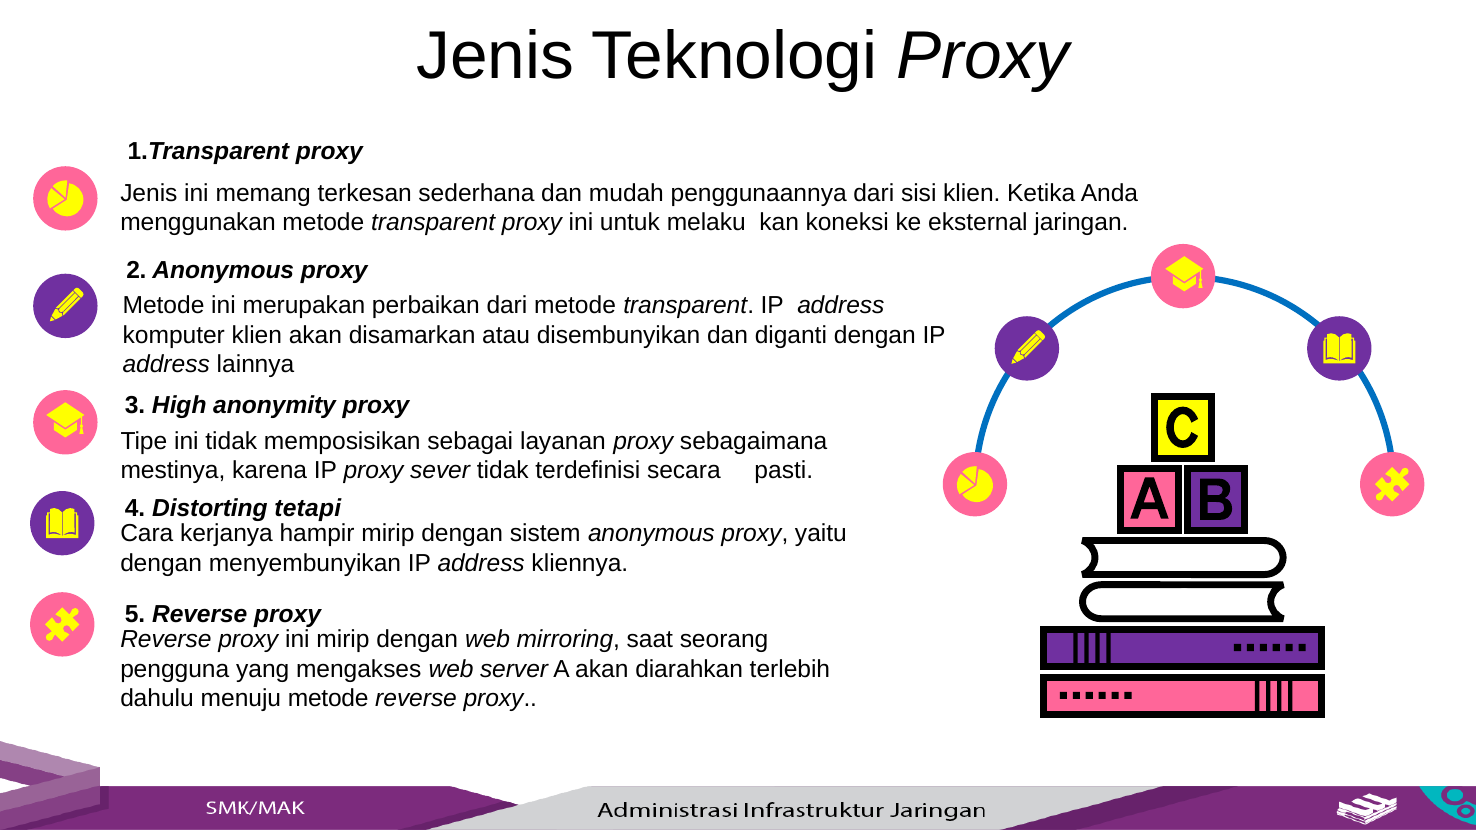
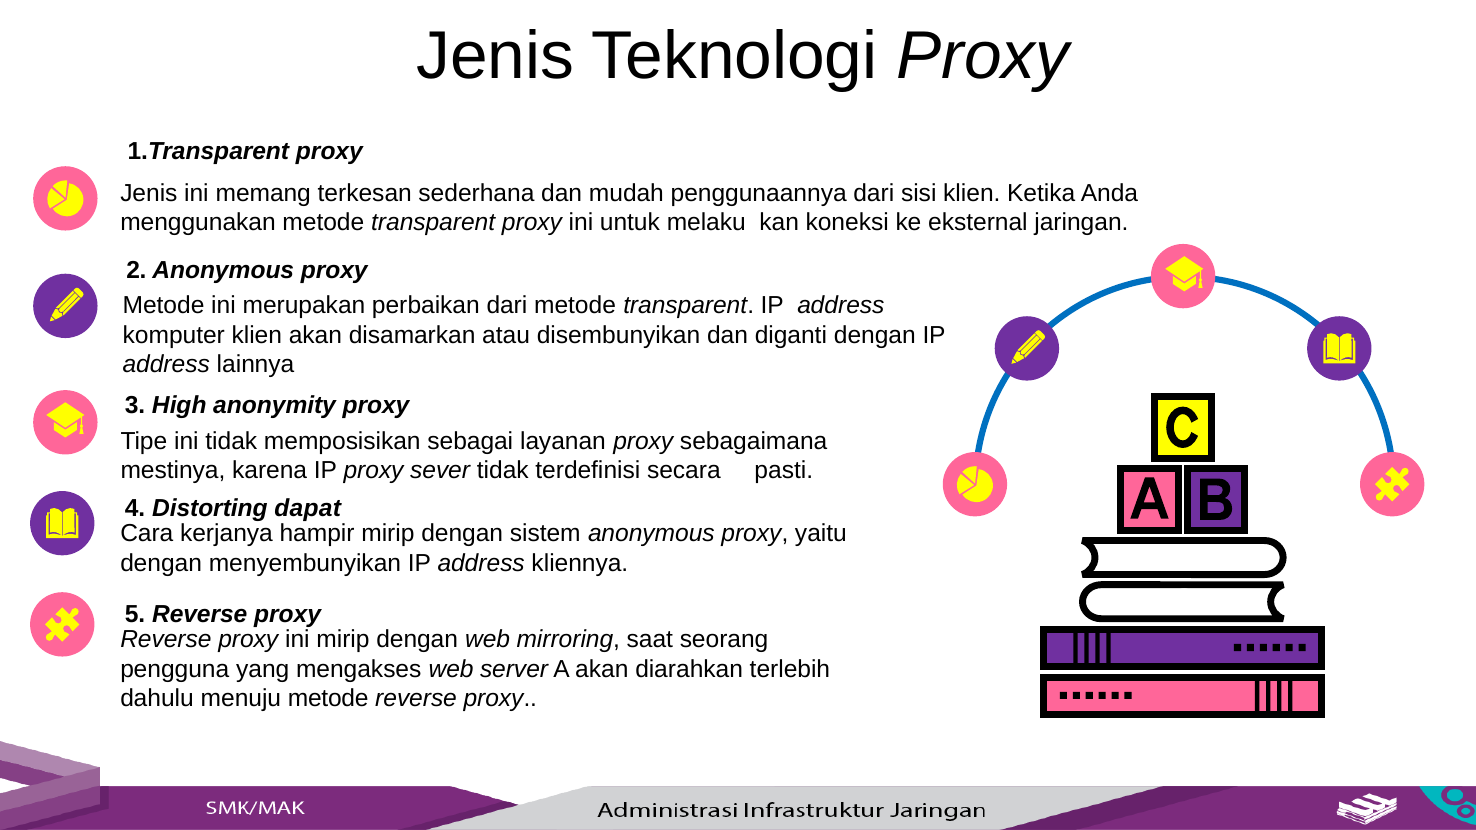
tetapi: tetapi -> dapat
